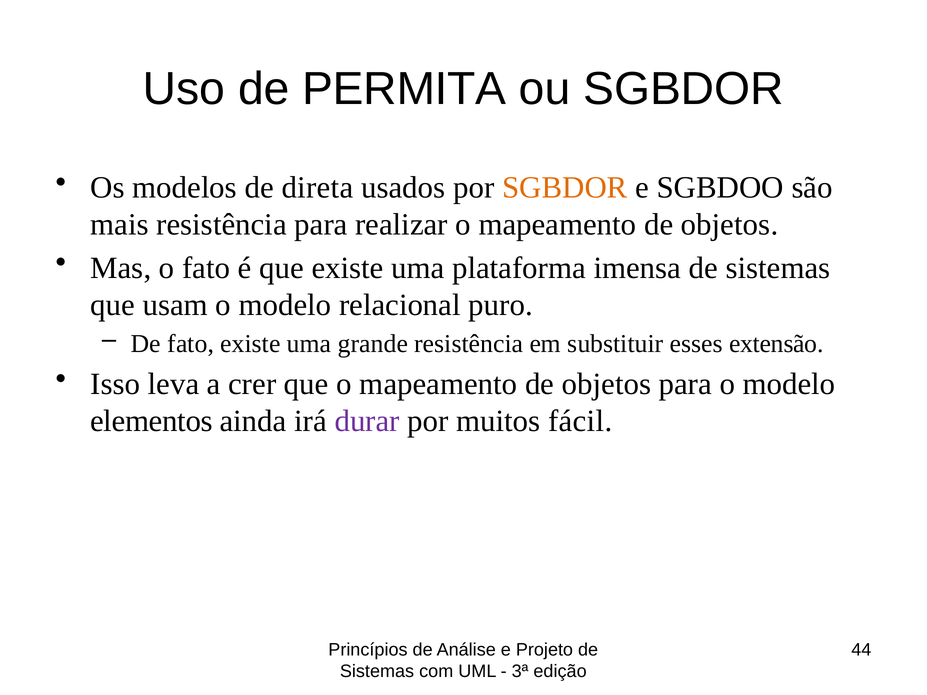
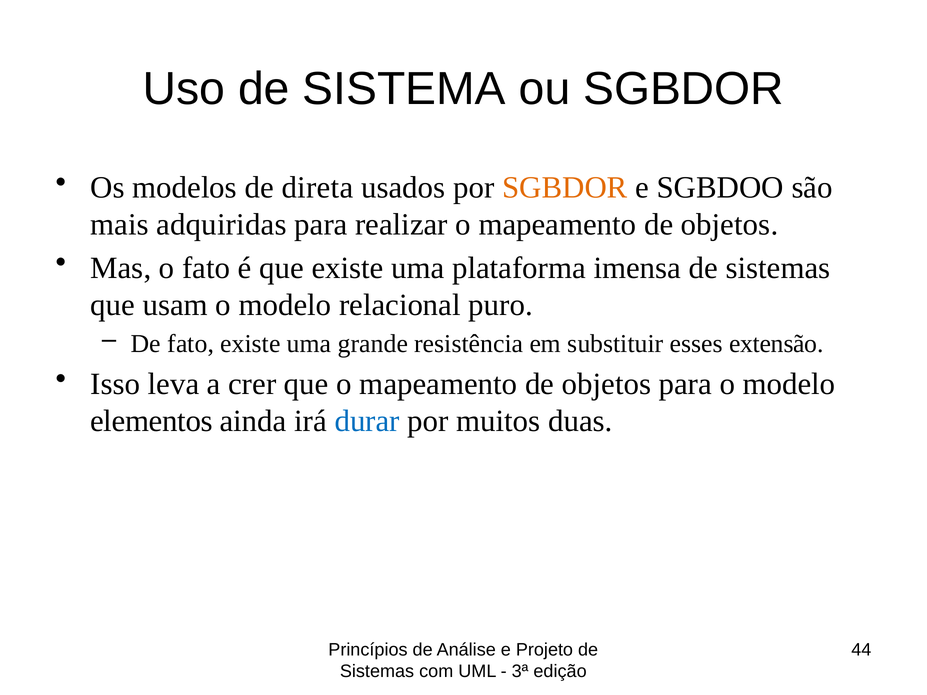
PERMITA: PERMITA -> SISTEMA
mais resistência: resistência -> adquiridas
durar colour: purple -> blue
fácil: fácil -> duas
